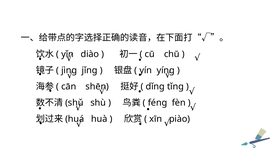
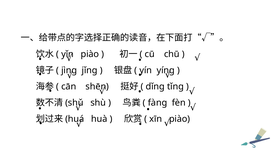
diào at (90, 54): diào -> piào
féng: féng -> fàng
